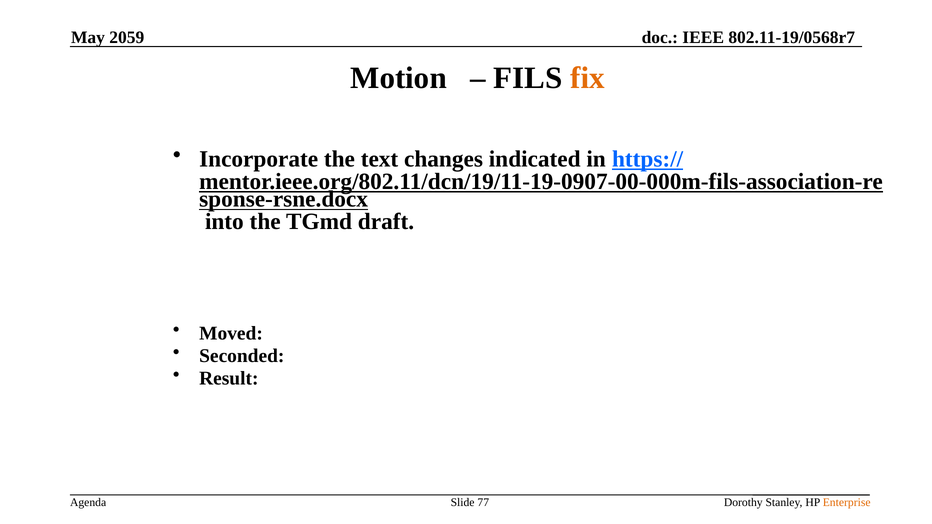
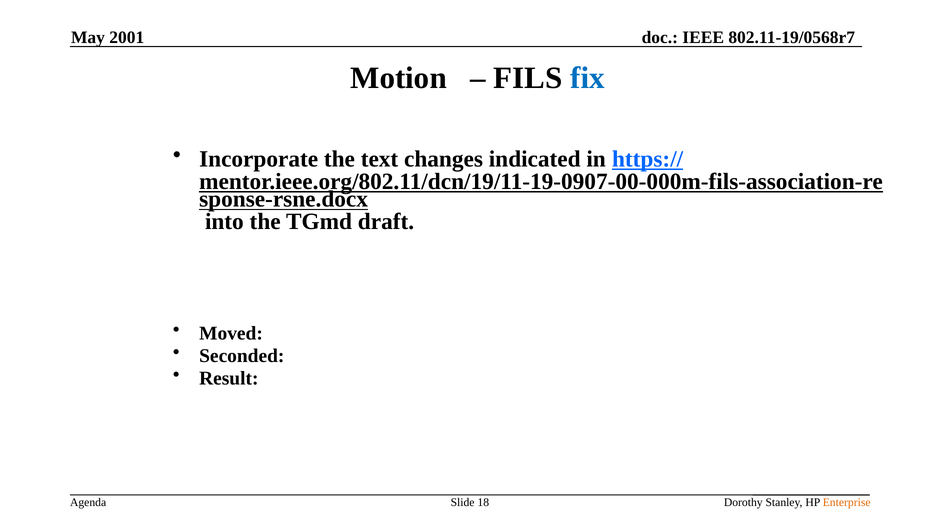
2059: 2059 -> 2001
fix colour: orange -> blue
77: 77 -> 18
